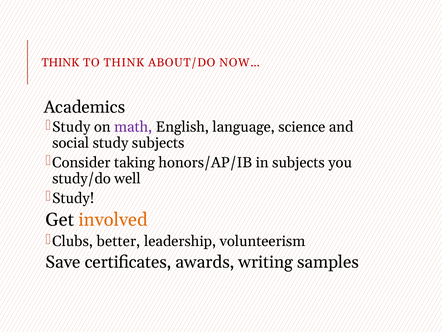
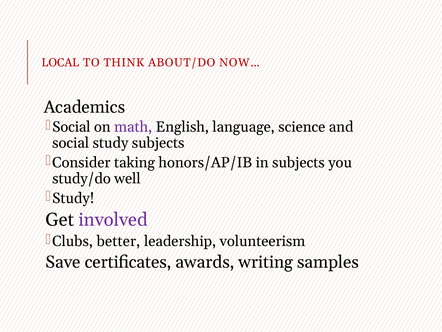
THINK at (60, 63): THINK -> LOCAL
Study at (71, 127): Study -> Social
involved colour: orange -> purple
